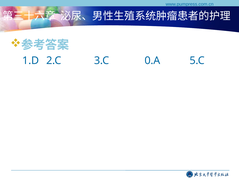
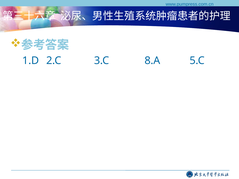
0.A: 0.A -> 8.A
